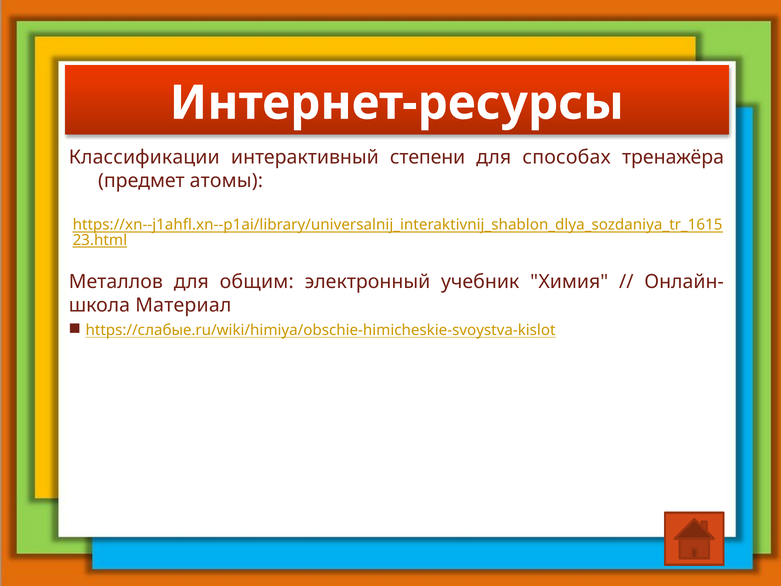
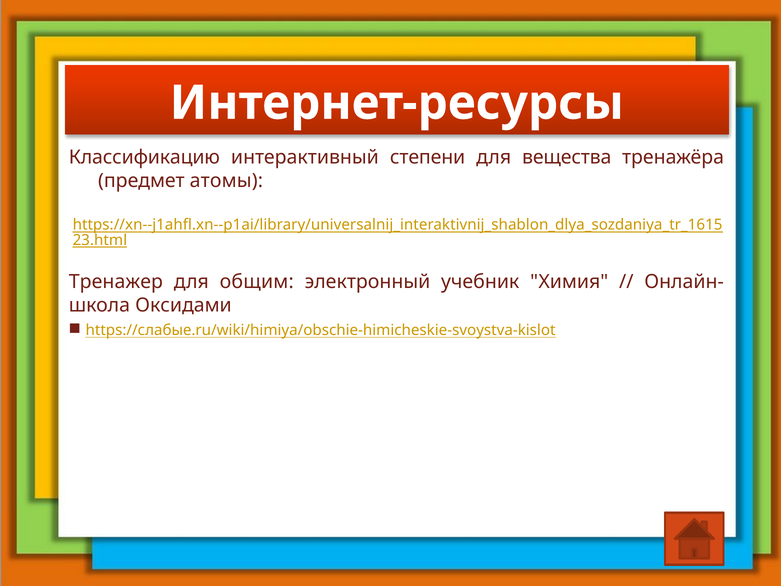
Классификации: Классификации -> Классификацию
способах: способах -> вещества
Металлов: Металлов -> Тренажер
Материал: Материал -> Оксидами
